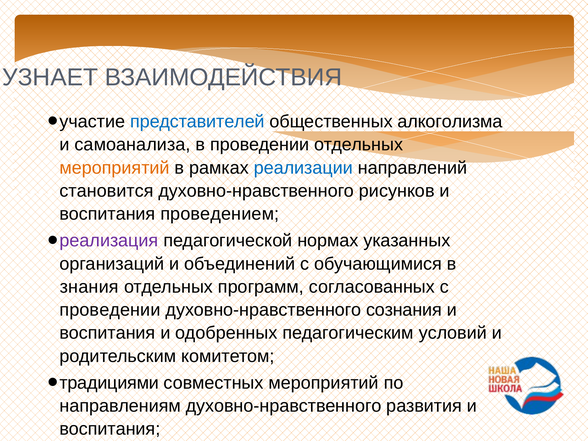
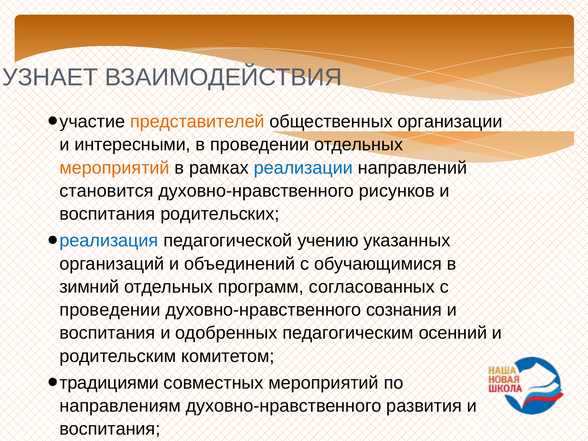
представителей colour: blue -> orange
алкоголизма: алкоголизма -> организации
самоанализа: самоанализа -> интересными
воспитания проведением: проведением -> родительских
реализация colour: purple -> blue
нормах: нормах -> учению
знания: знания -> зимний
условий: условий -> осенний
